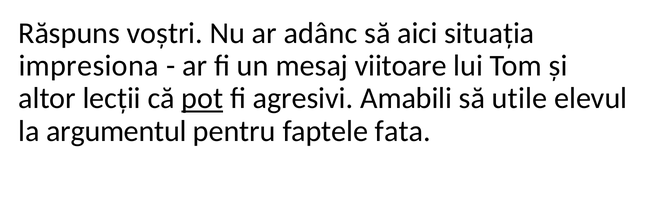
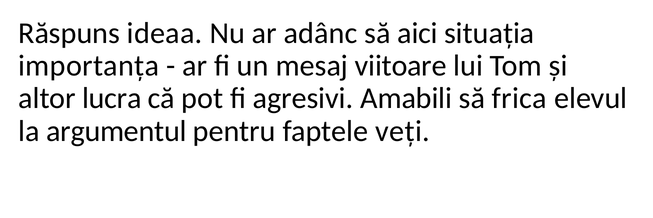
voștri: voștri -> ideaa
impresiona: impresiona -> importanța
lecții: lecții -> lucra
pot underline: present -> none
utile: utile -> frica
fata: fata -> veți
